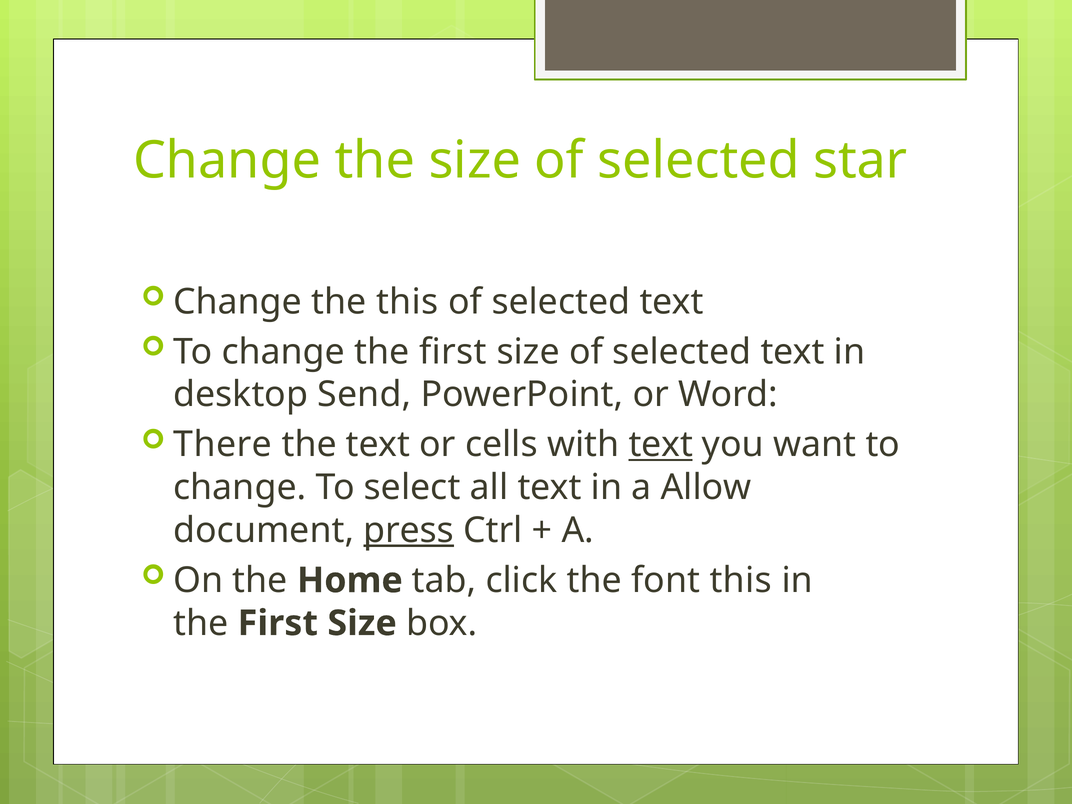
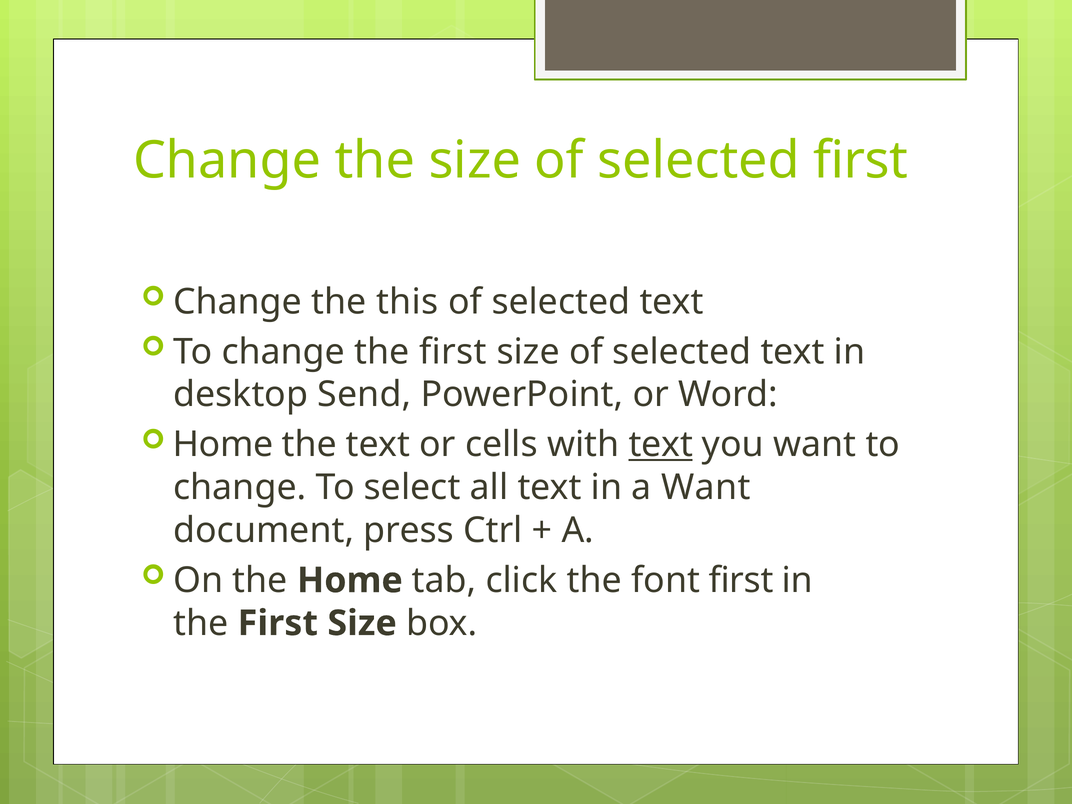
selected star: star -> first
There at (223, 445): There -> Home
a Allow: Allow -> Want
press underline: present -> none
font this: this -> first
